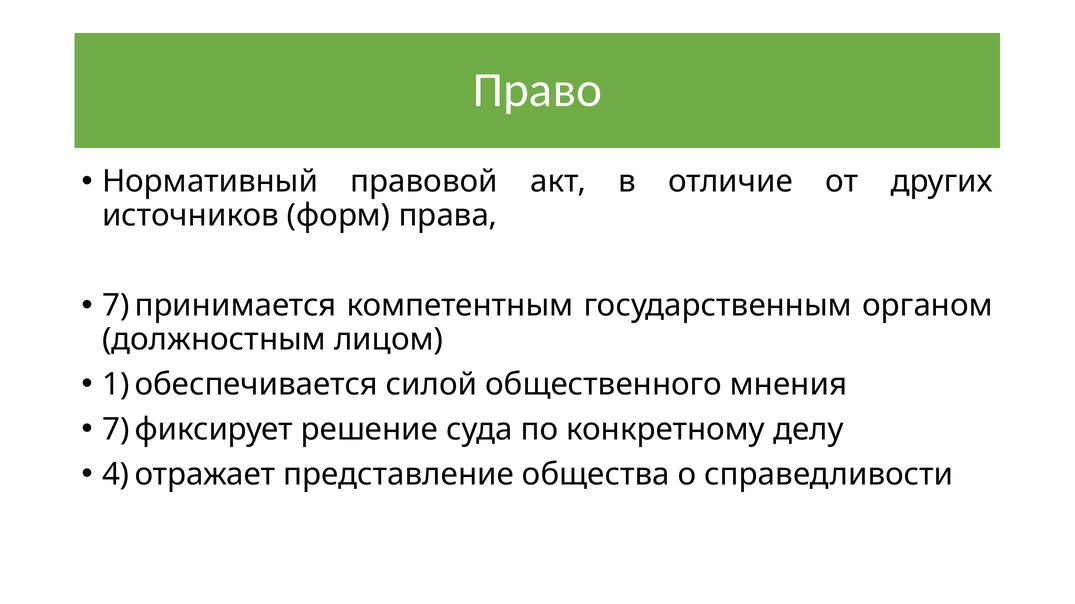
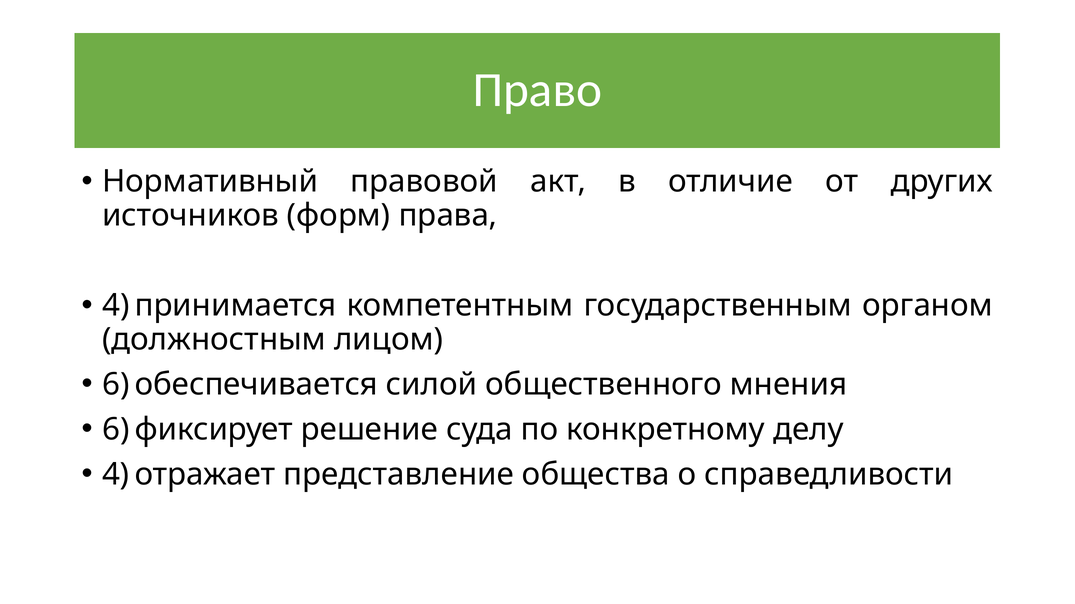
7 at (116, 306): 7 -> 4
1 at (116, 385): 1 -> 6
7 at (116, 430): 7 -> 6
